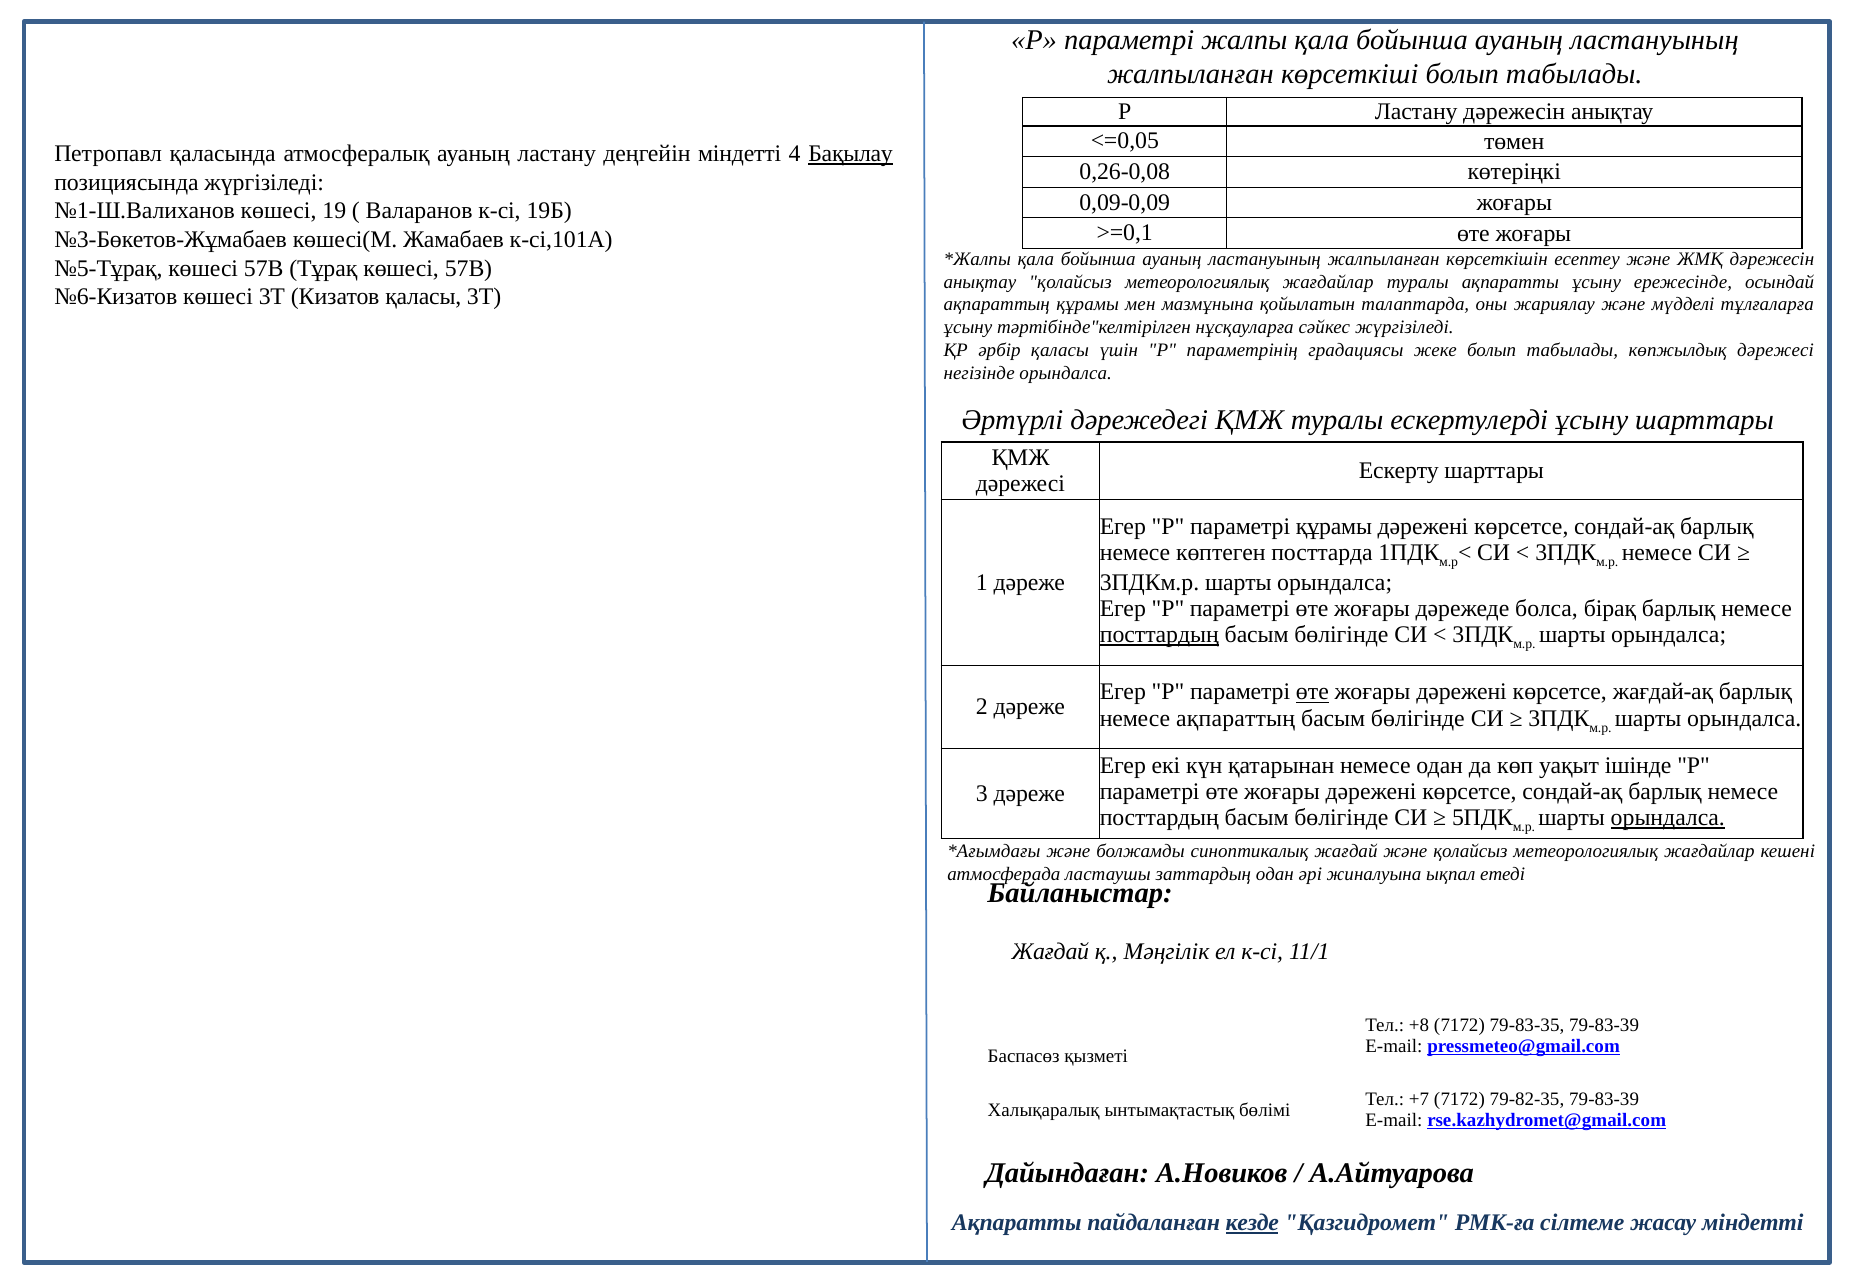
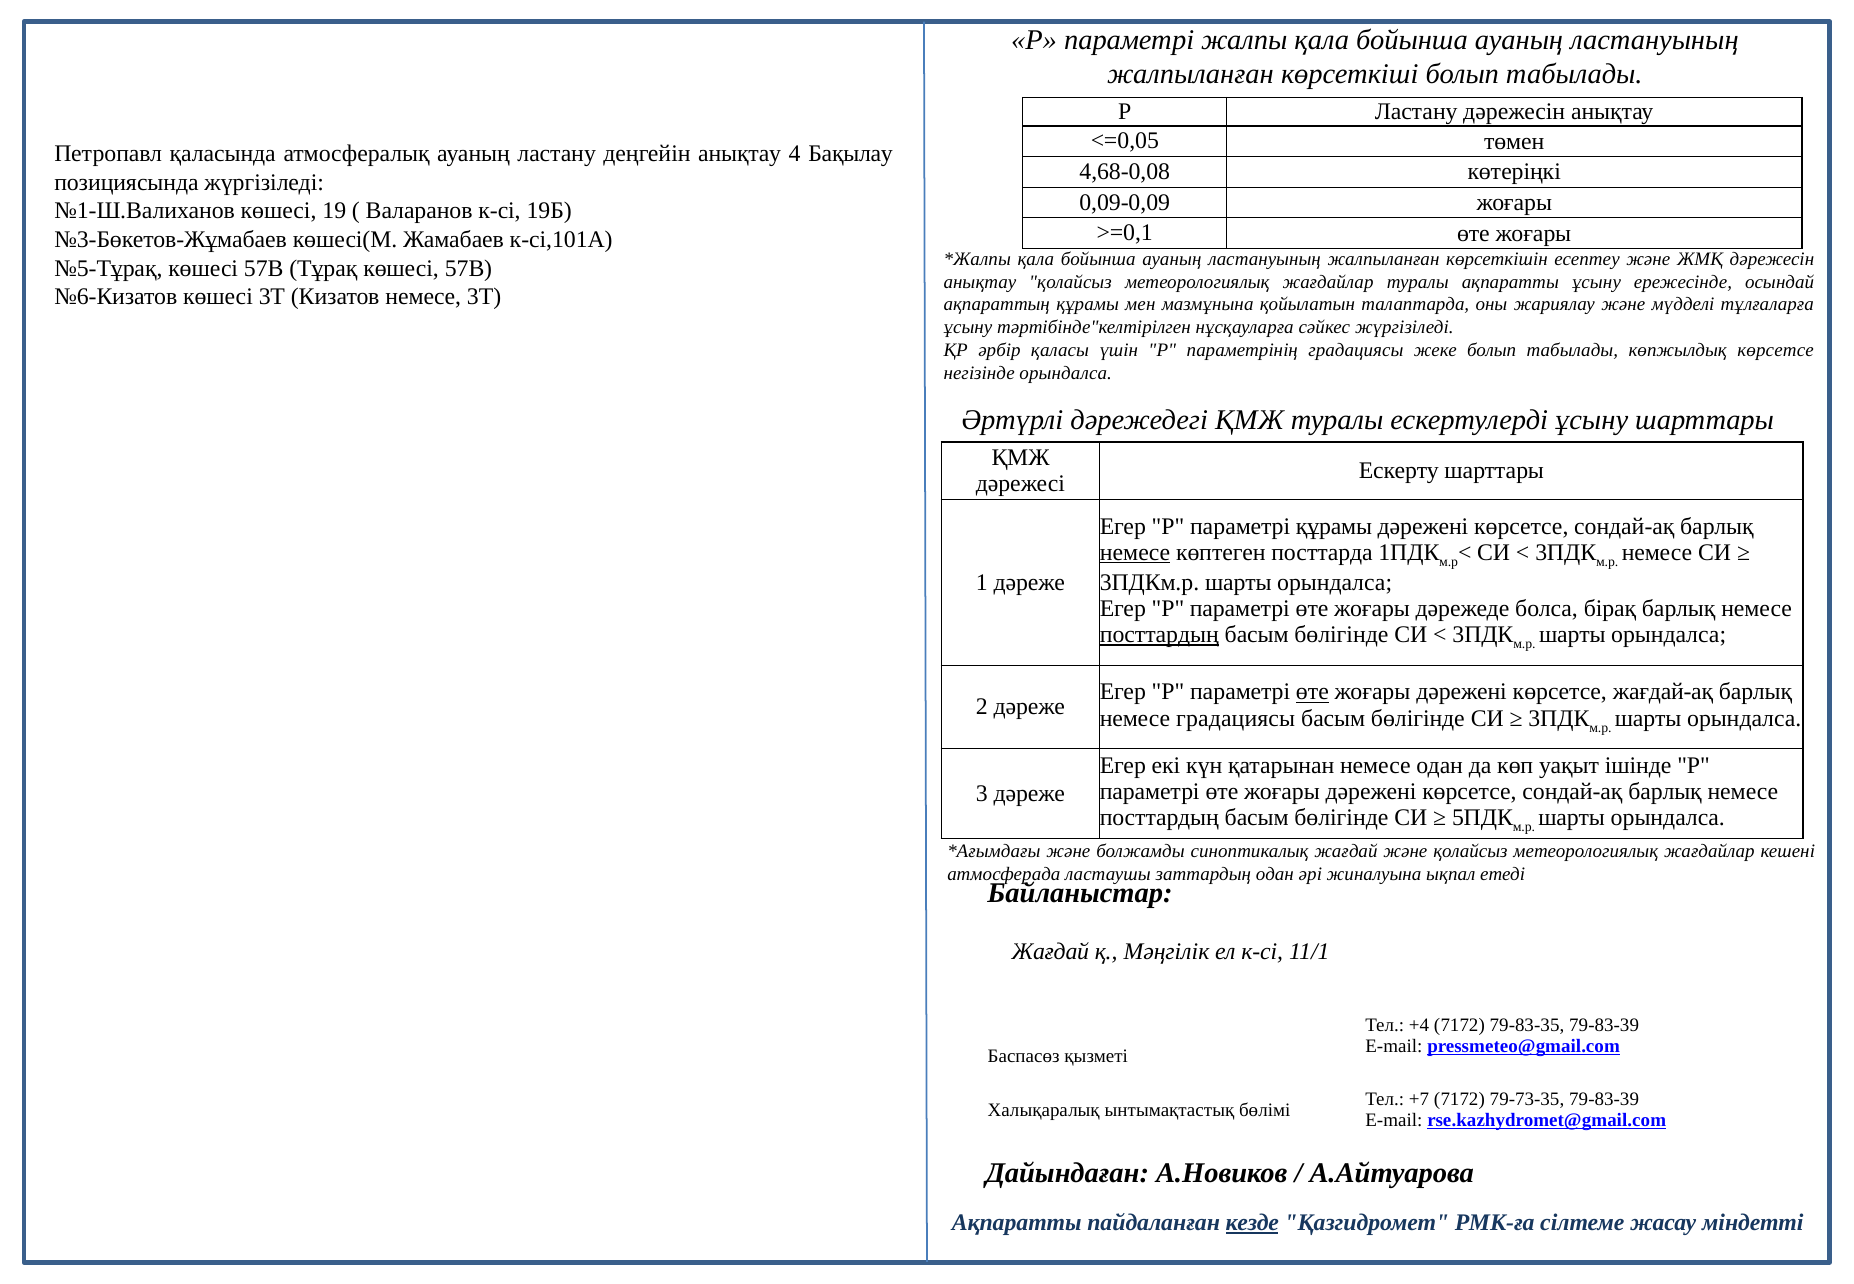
деңгейін міндетті: міндетті -> анықтау
Бақылау underline: present -> none
0,26-0,08: 0,26-0,08 -> 4,68-0,08
Кизатов қаласы: қаласы -> немесе
көпжылдық дәрежесі: дәрежесі -> көрсетсе
немесе at (1135, 552) underline: none -> present
немесе ақпараттың: ақпараттың -> градациясы
орындалса at (1668, 818) underline: present -> none
+8: +8 -> +4
79-82-35: 79-82-35 -> 79-73-35
